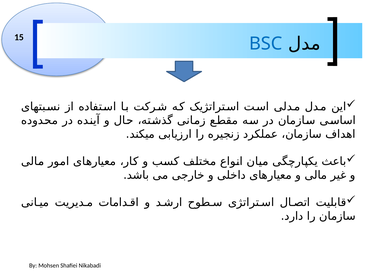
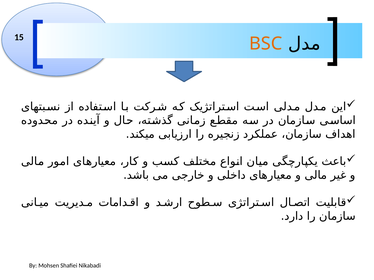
BSC colour: blue -> orange
